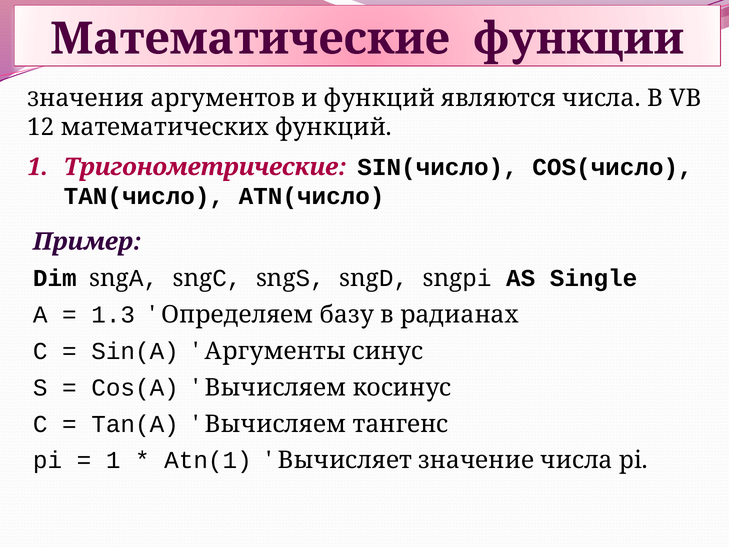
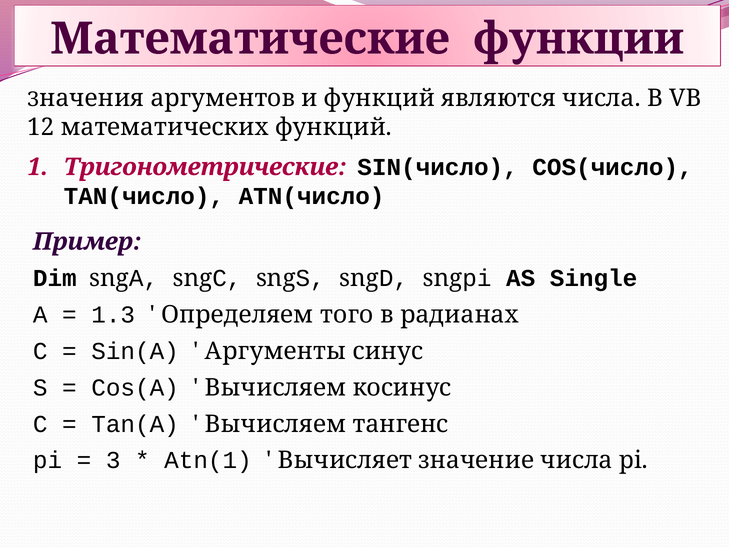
базу: базу -> того
1 at (113, 460): 1 -> 3
